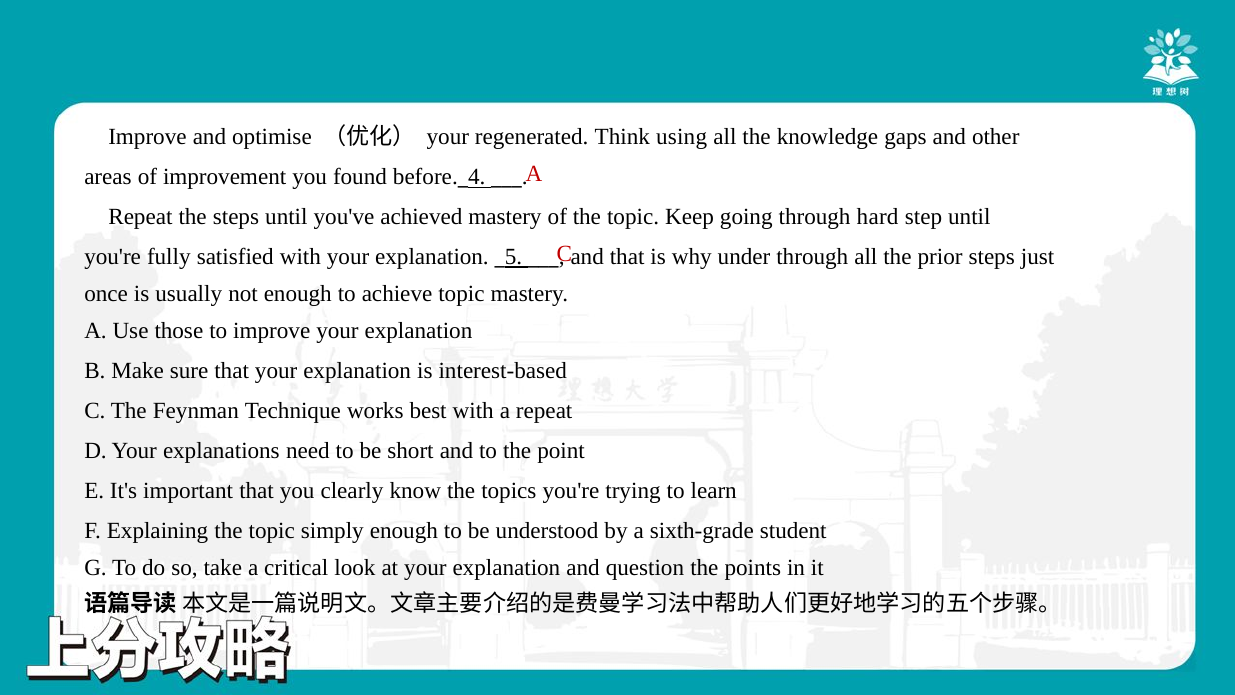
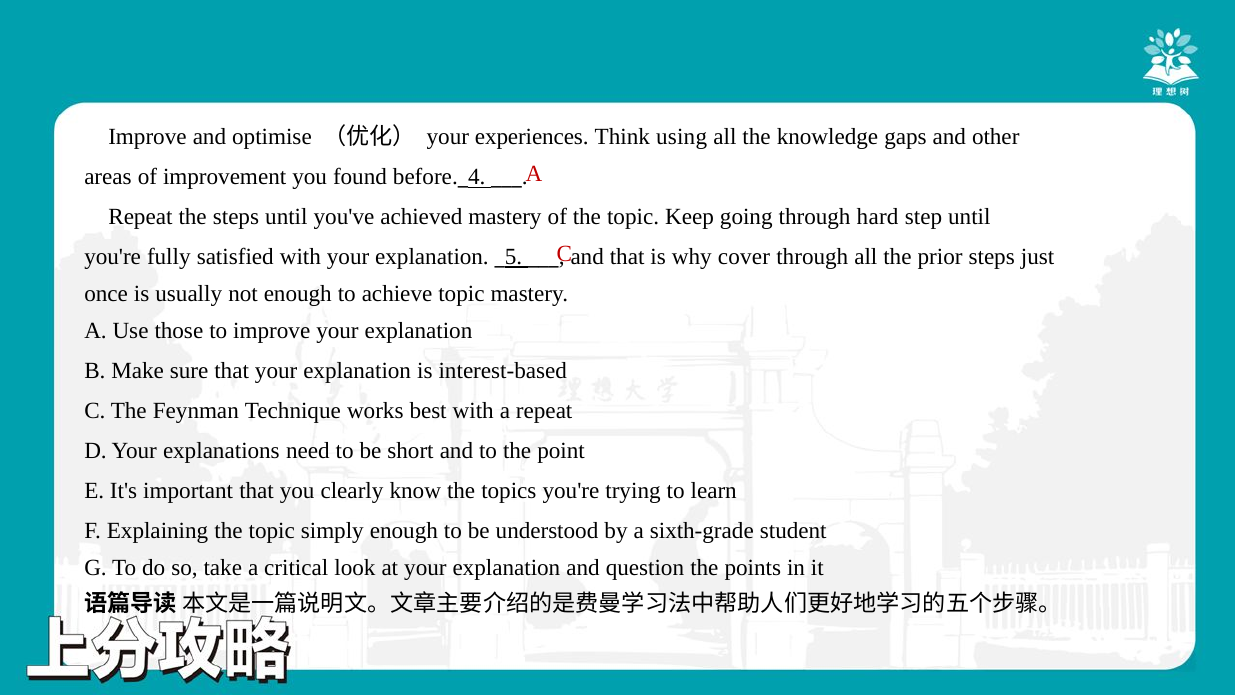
regenerated: regenerated -> experiences
under: under -> cover
